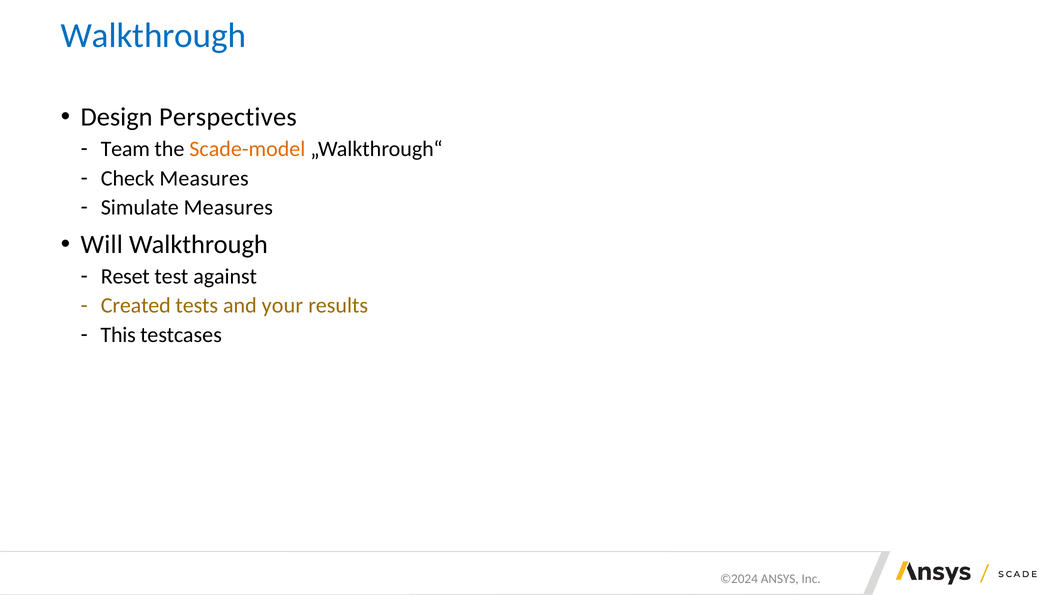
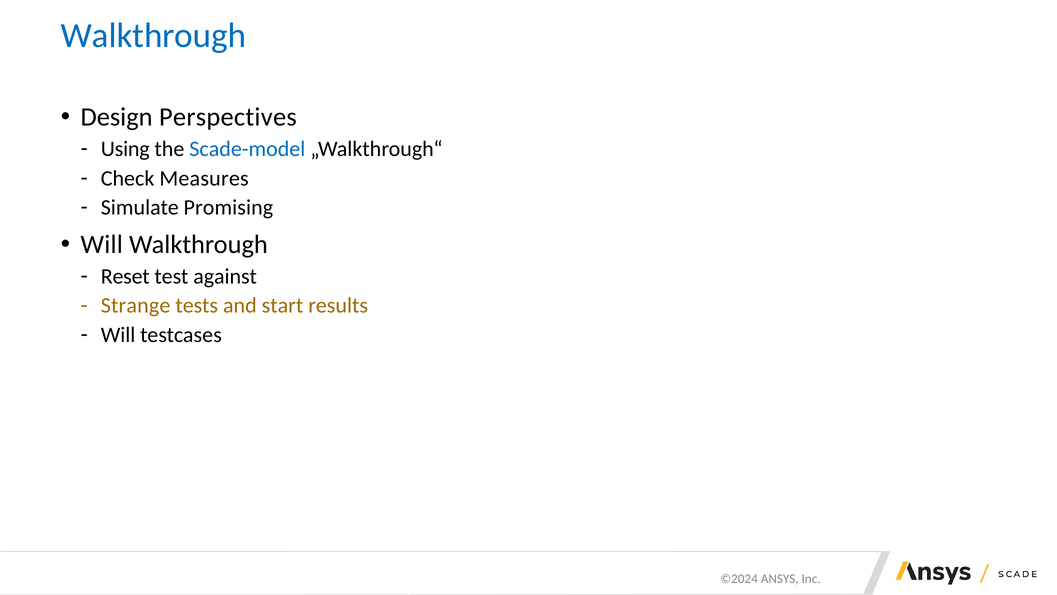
Team: Team -> Using
Scade-model colour: orange -> blue
Simulate Measures: Measures -> Promising
Created: Created -> Strange
your: your -> start
This at (118, 335): This -> Will
